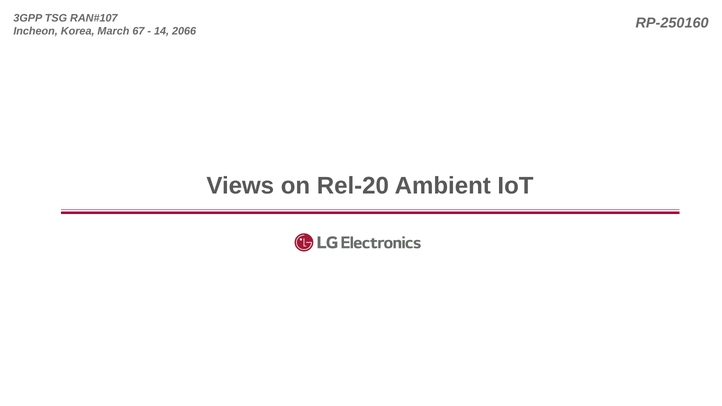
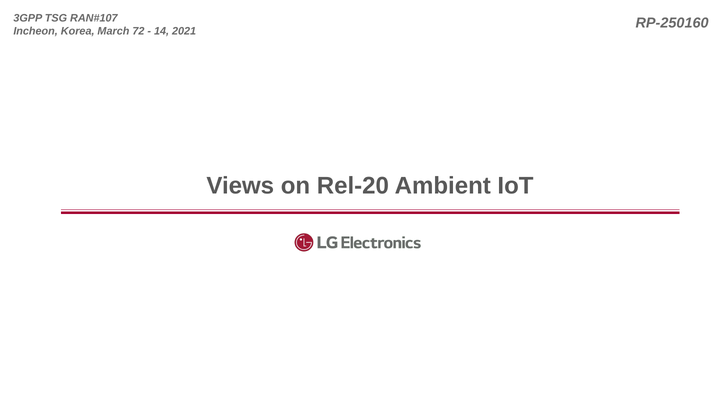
67: 67 -> 72
2066: 2066 -> 2021
